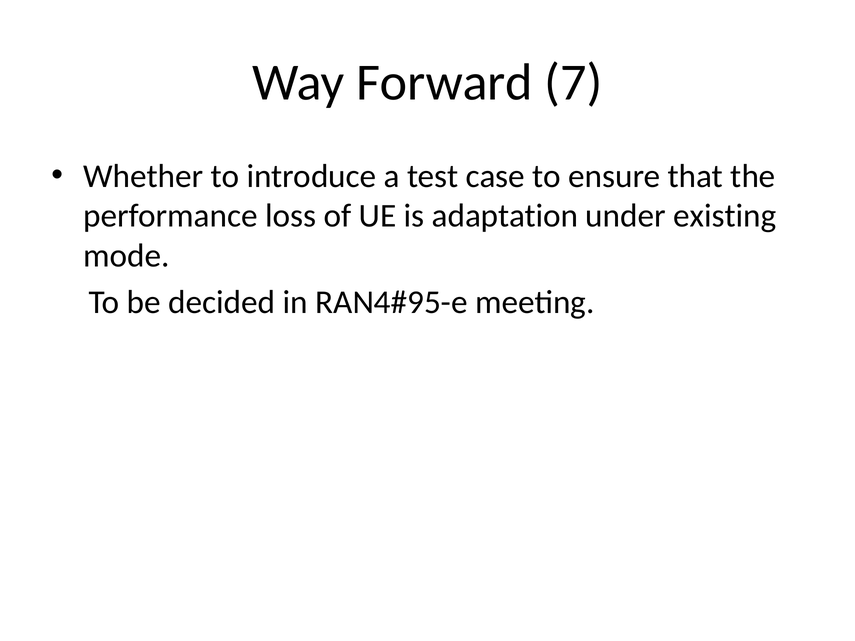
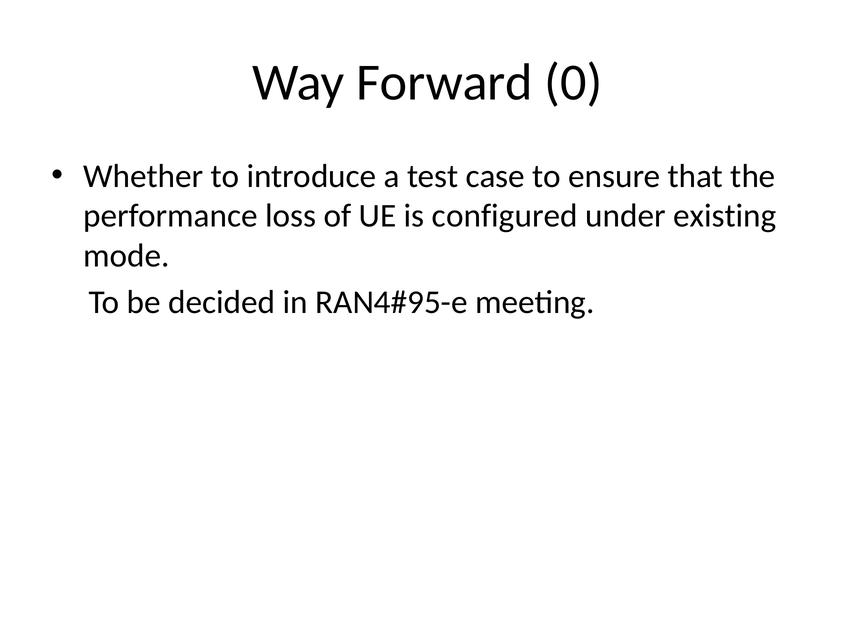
7: 7 -> 0
adaptation: adaptation -> configured
